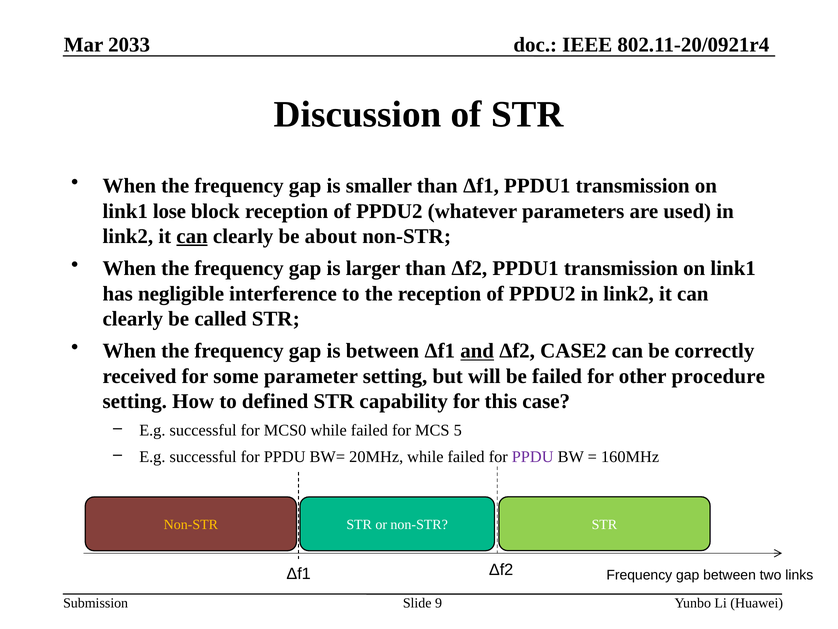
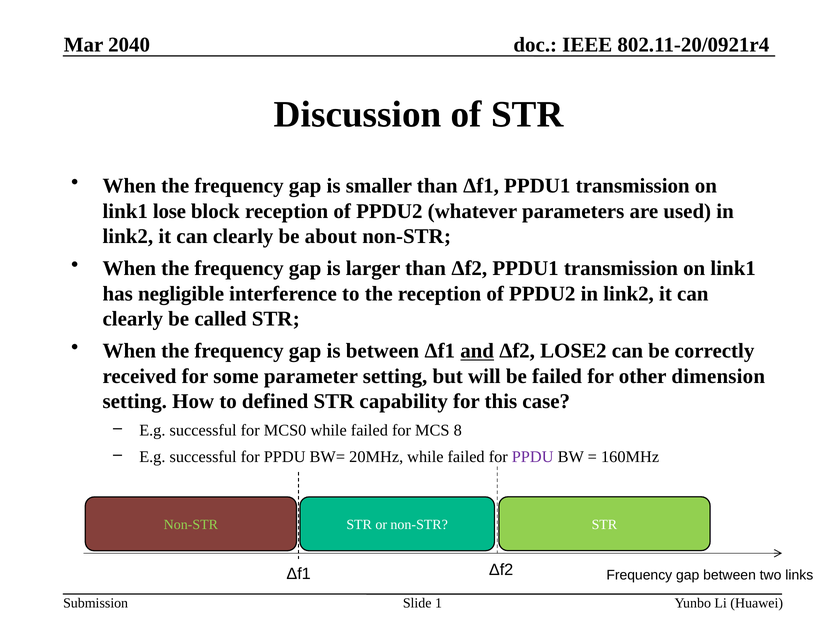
2033: 2033 -> 2040
can at (192, 236) underline: present -> none
CASE2: CASE2 -> LOSE2
procedure: procedure -> dimension
5: 5 -> 8
Non-STR at (191, 524) colour: yellow -> light green
9: 9 -> 1
